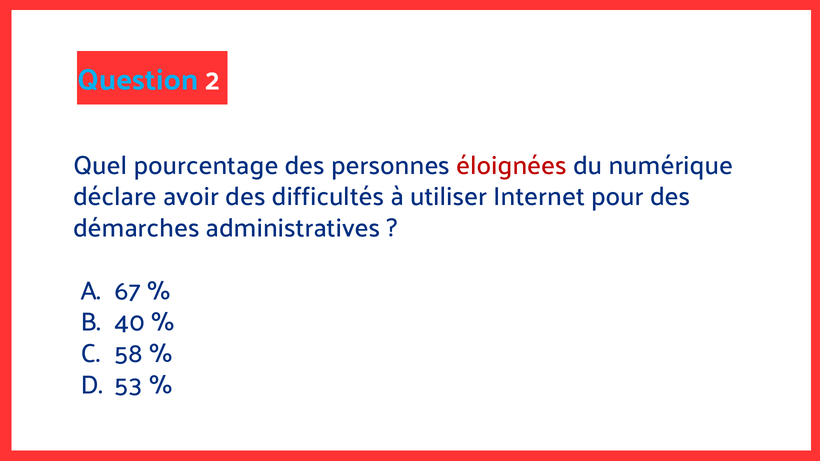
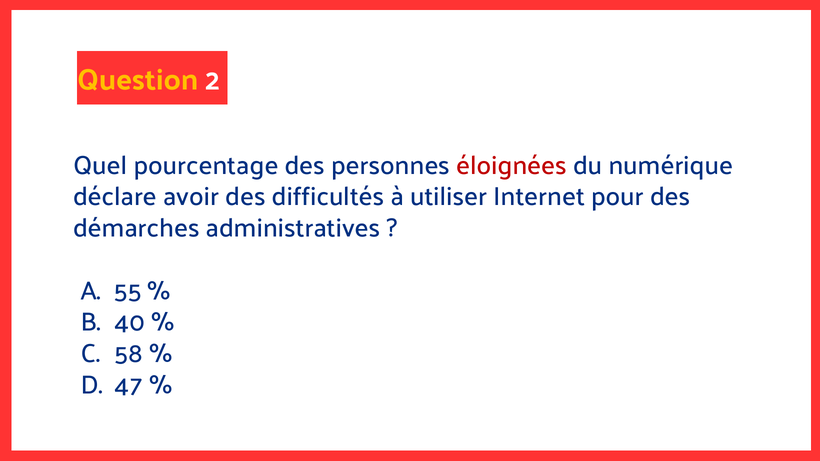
Question colour: light blue -> yellow
67: 67 -> 55
53: 53 -> 47
